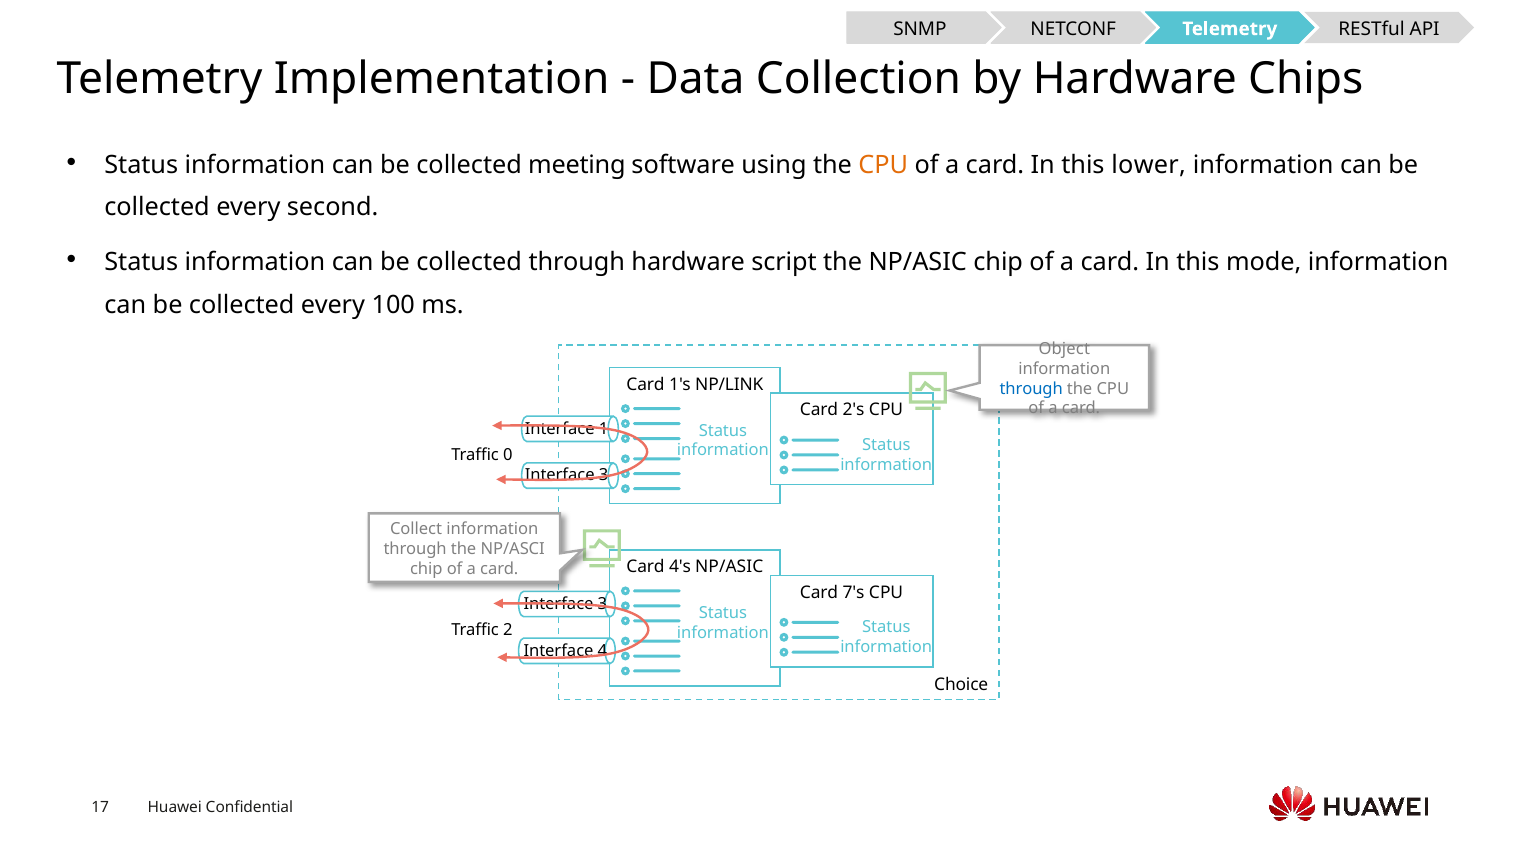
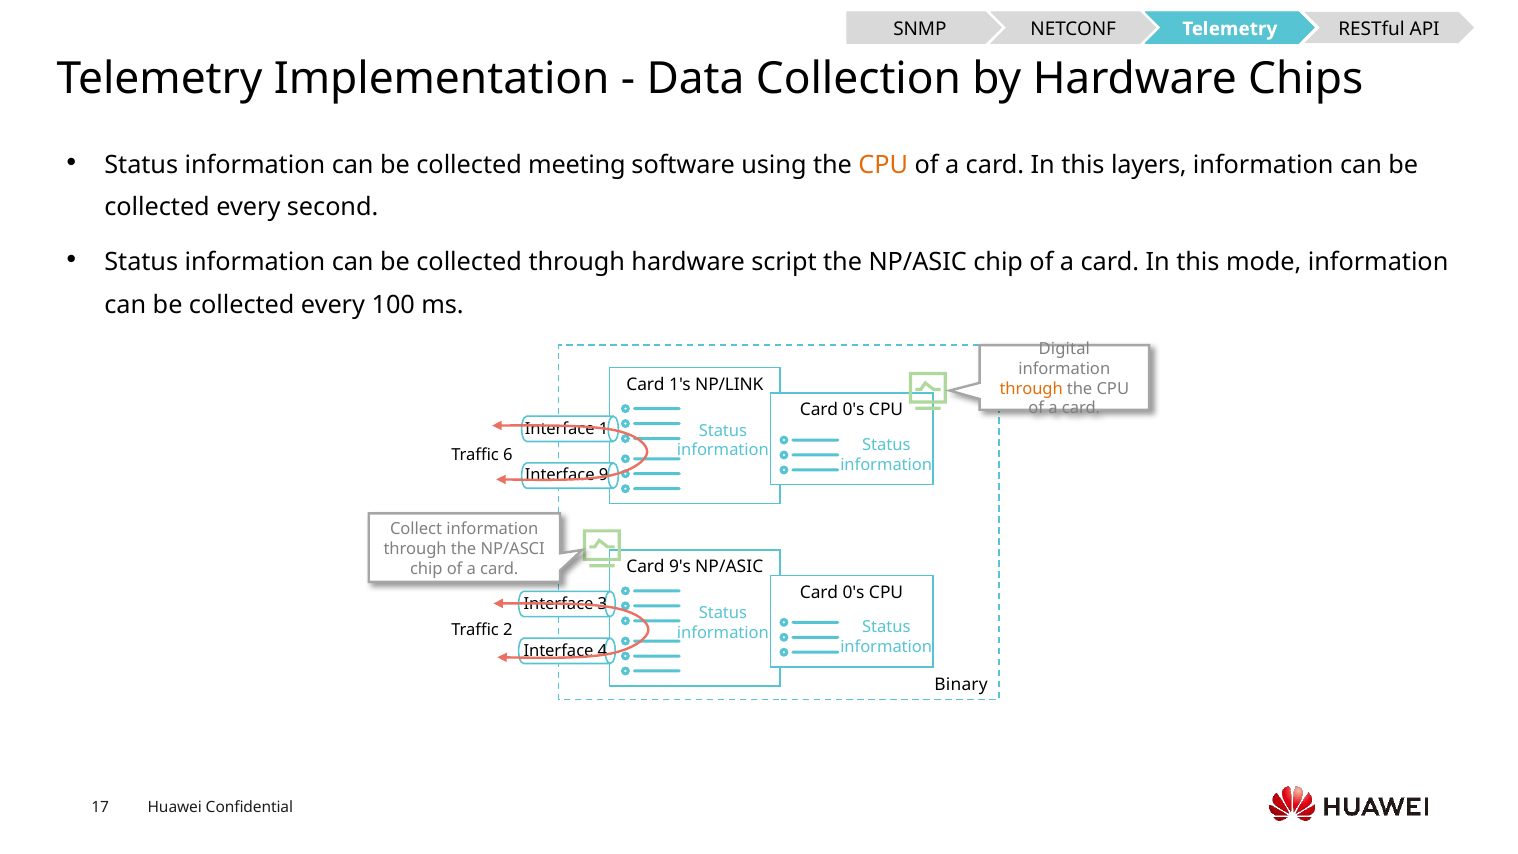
lower: lower -> layers
Object: Object -> Digital
through at (1031, 389) colour: blue -> orange
2's at (854, 410): 2's -> 0's
0: 0 -> 6
3 at (604, 475): 3 -> 9
4's: 4's -> 9's
7's at (854, 592): 7's -> 0's
Choice: Choice -> Binary
